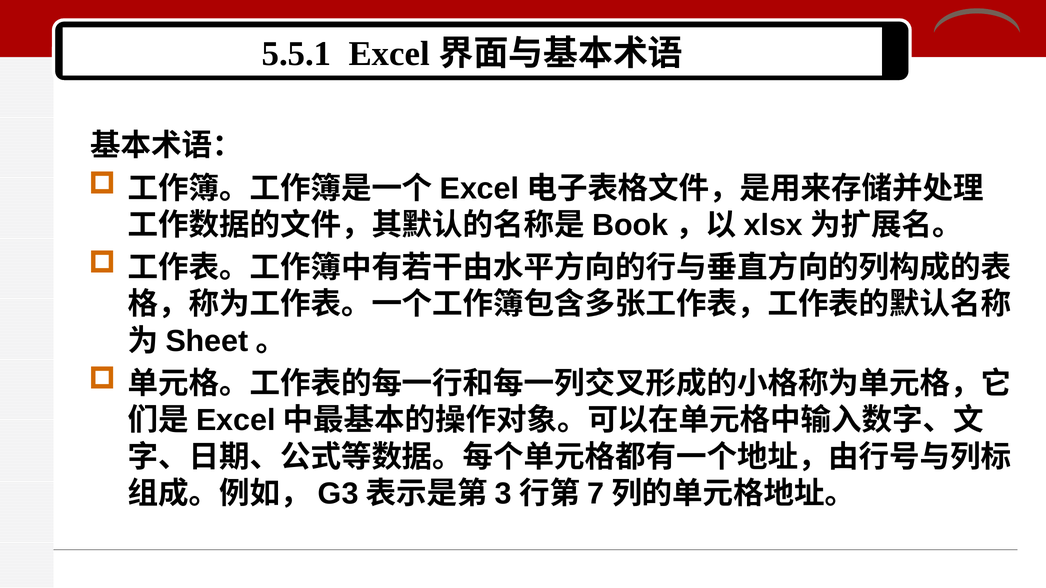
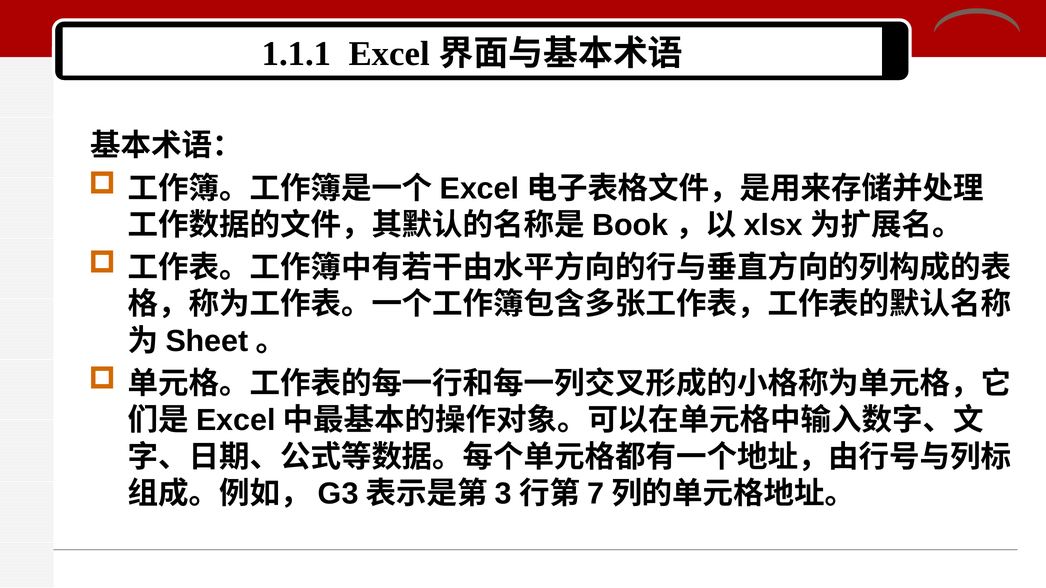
5.5.1: 5.5.1 -> 1.1.1
